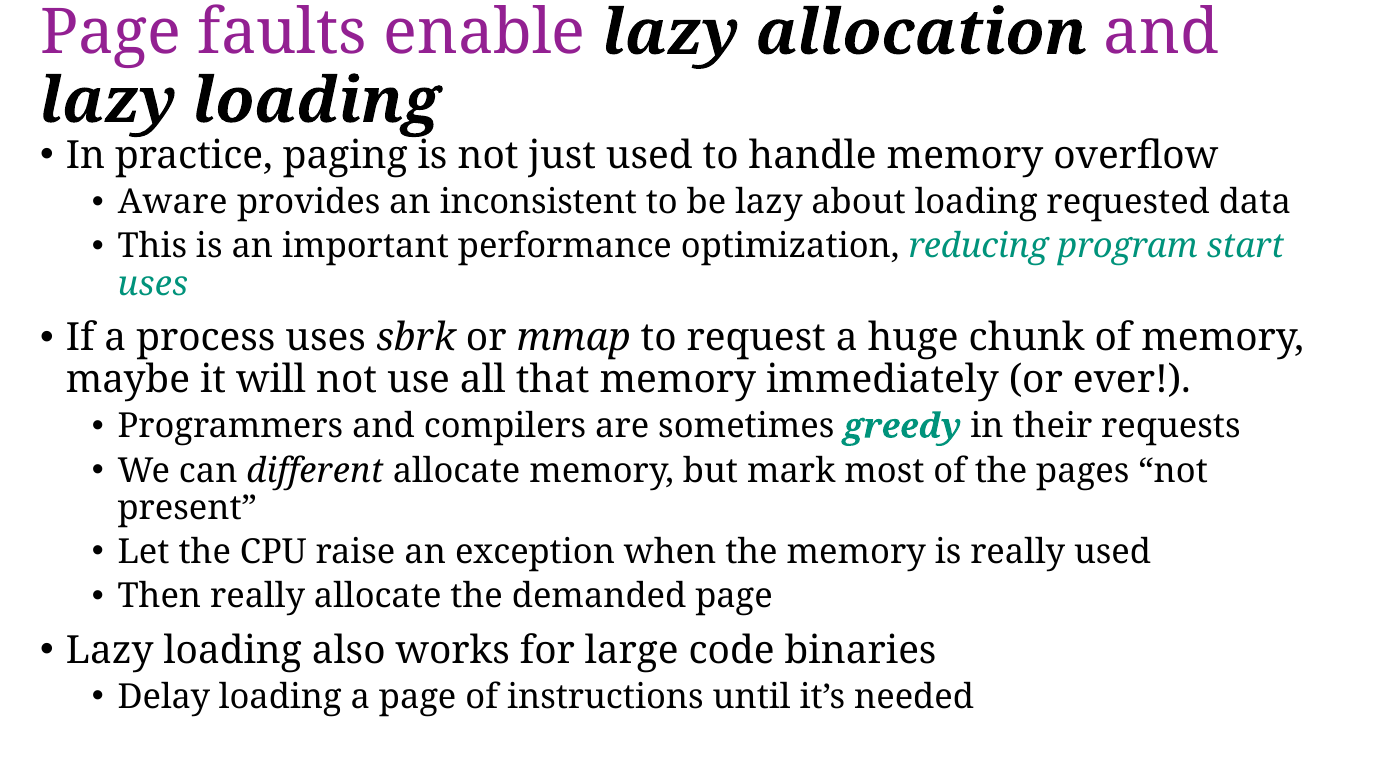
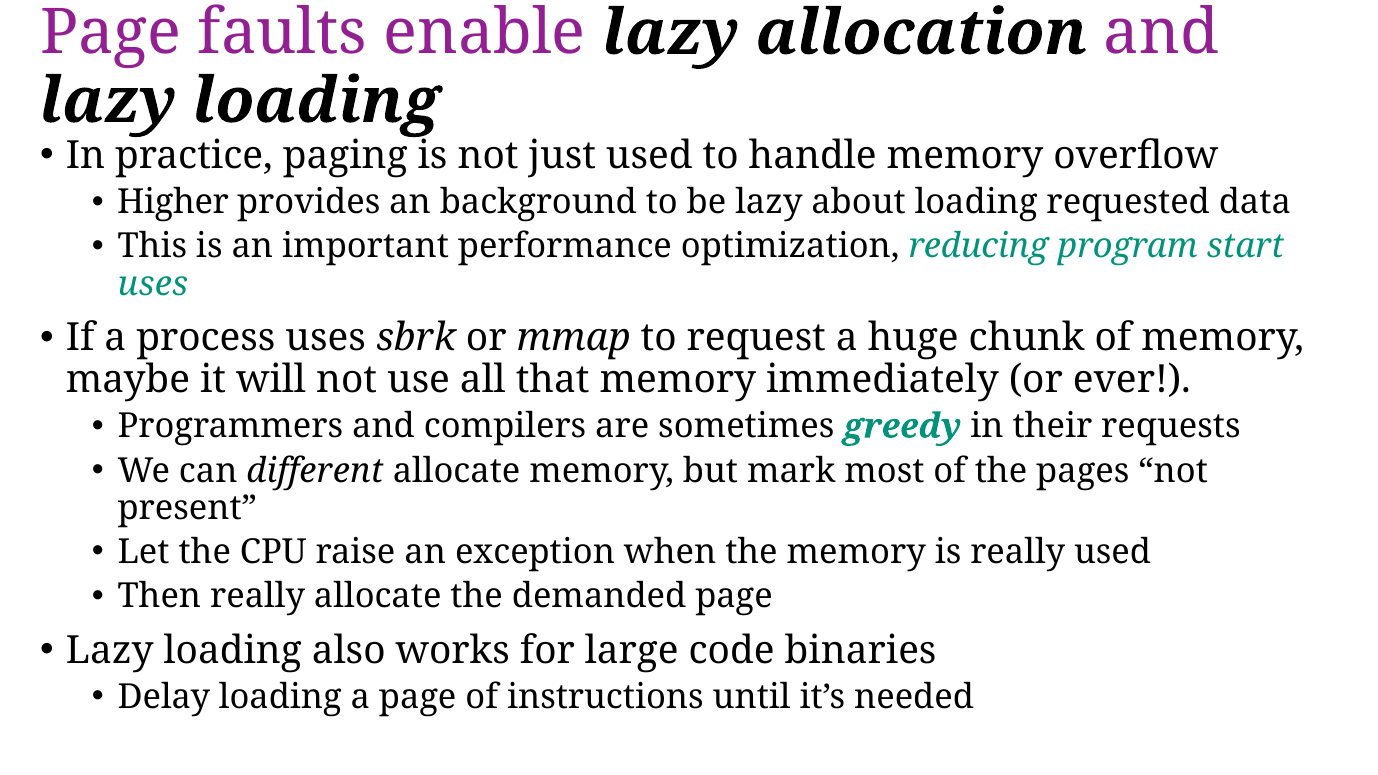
Aware: Aware -> Higher
inconsistent: inconsistent -> background
